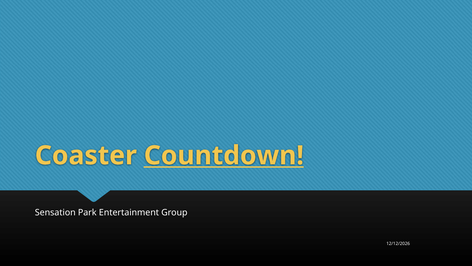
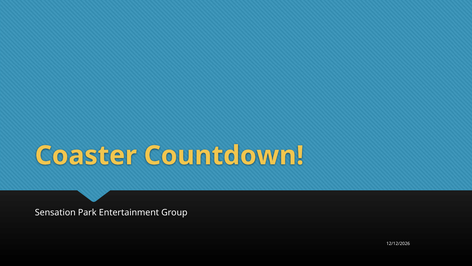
Countdown underline: present -> none
